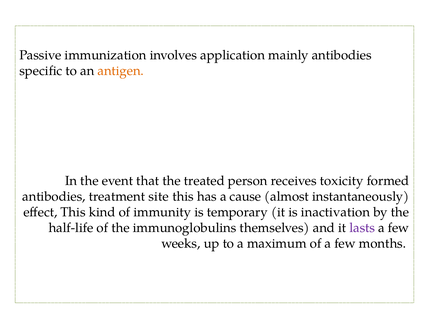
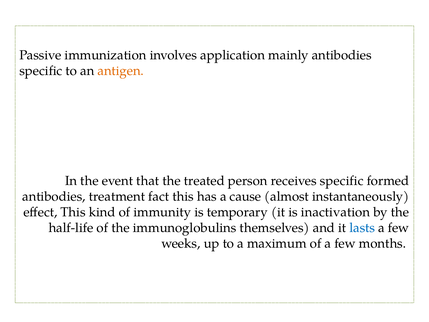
receives toxicity: toxicity -> specific
site: site -> fact
lasts colour: purple -> blue
